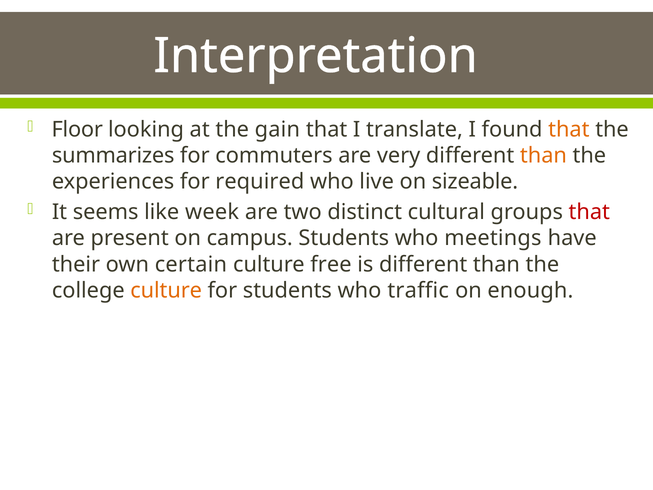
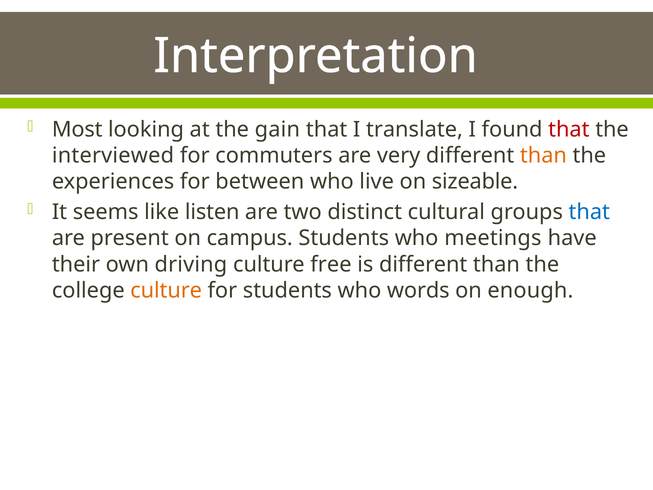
Floor: Floor -> Most
that at (569, 129) colour: orange -> red
summarizes: summarizes -> interviewed
required: required -> between
week: week -> listen
that at (589, 212) colour: red -> blue
certain: certain -> driving
traffic: traffic -> words
